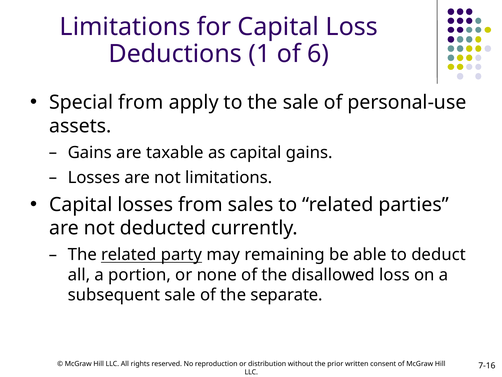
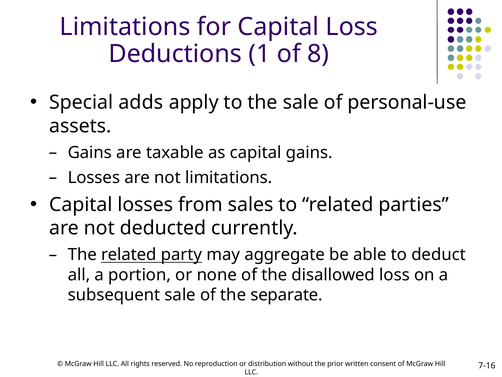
6: 6 -> 8
Special from: from -> adds
remaining: remaining -> aggregate
